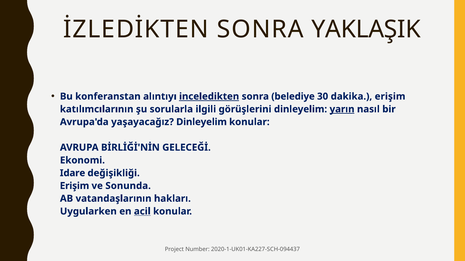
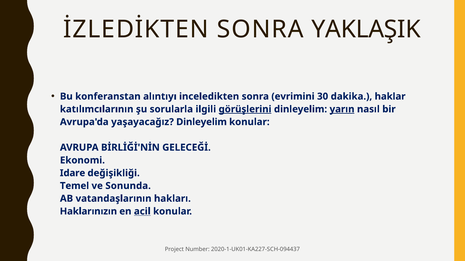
inceledikten underline: present -> none
belediye: belediye -> evrimini
dakika erişim: erişim -> haklar
görüşlerini underline: none -> present
Erişim at (75, 186): Erişim -> Temel
Uygularken: Uygularken -> Haklarınızın
